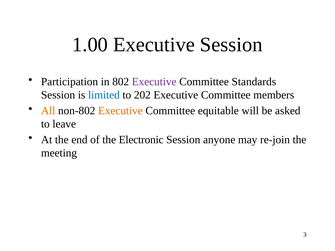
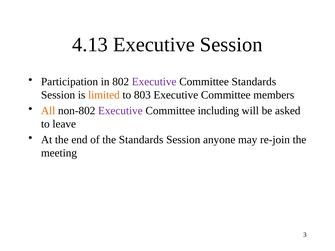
1.00: 1.00 -> 4.13
limited colour: blue -> orange
202: 202 -> 803
Executive at (120, 111) colour: orange -> purple
equitable: equitable -> including
the Electronic: Electronic -> Standards
